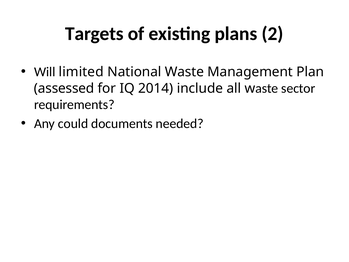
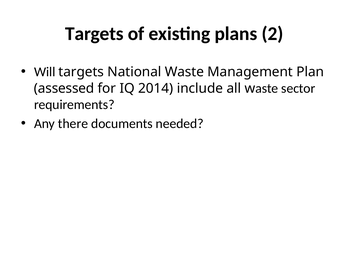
Will limited: limited -> targets
could: could -> there
